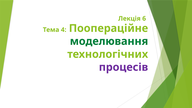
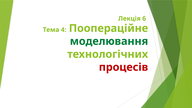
процесів colour: purple -> red
